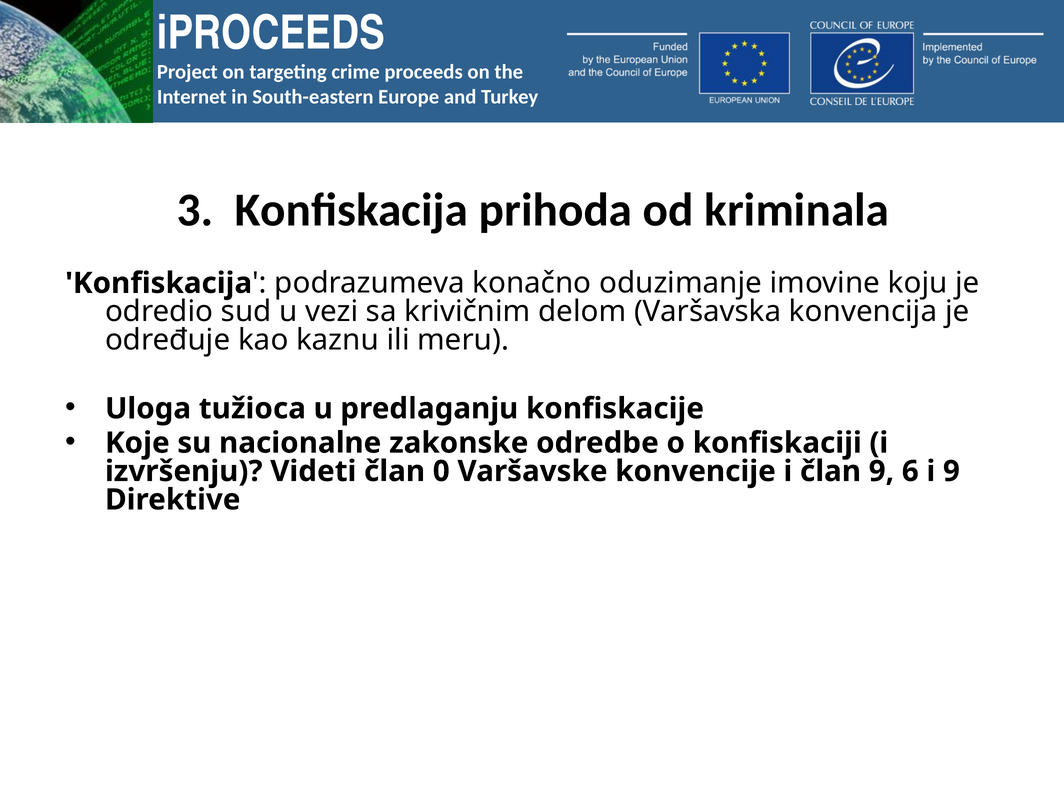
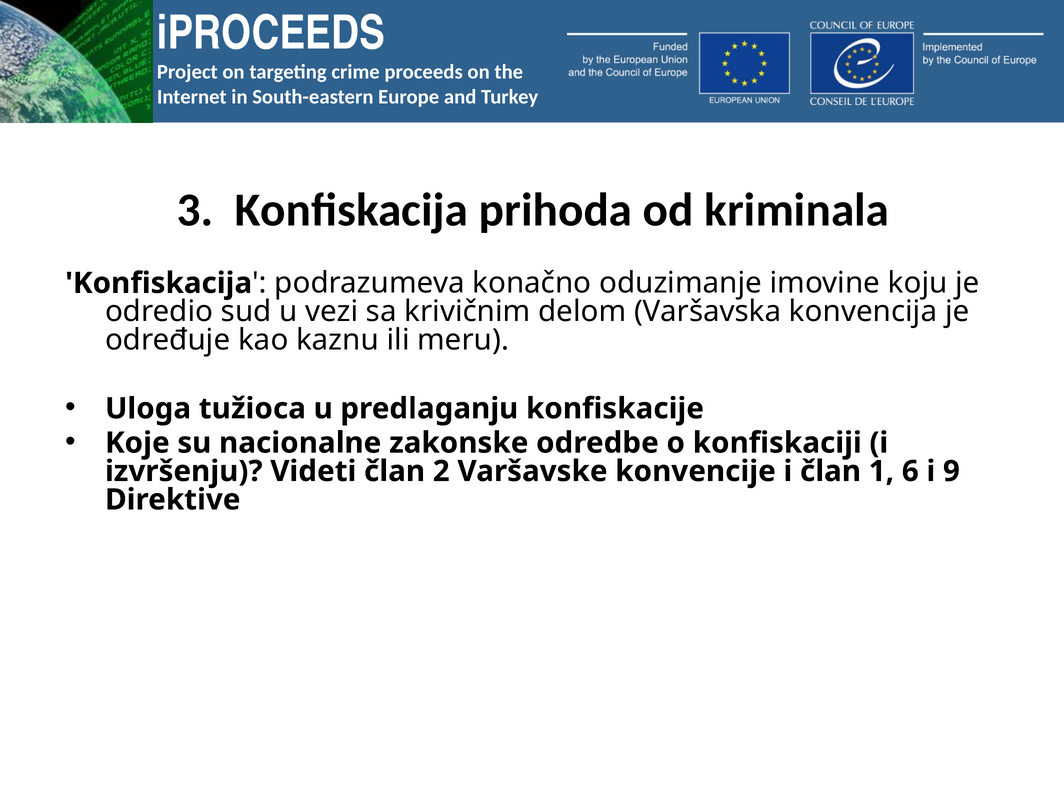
0: 0 -> 2
član 9: 9 -> 1
